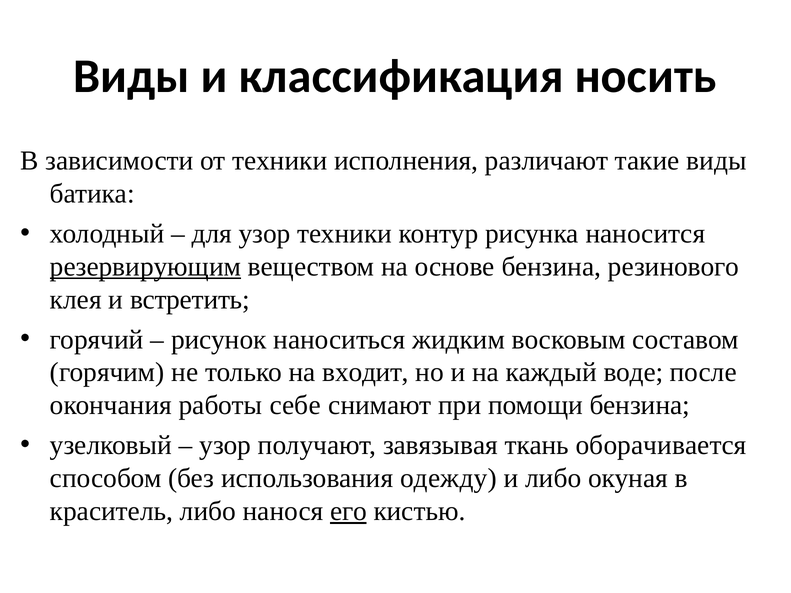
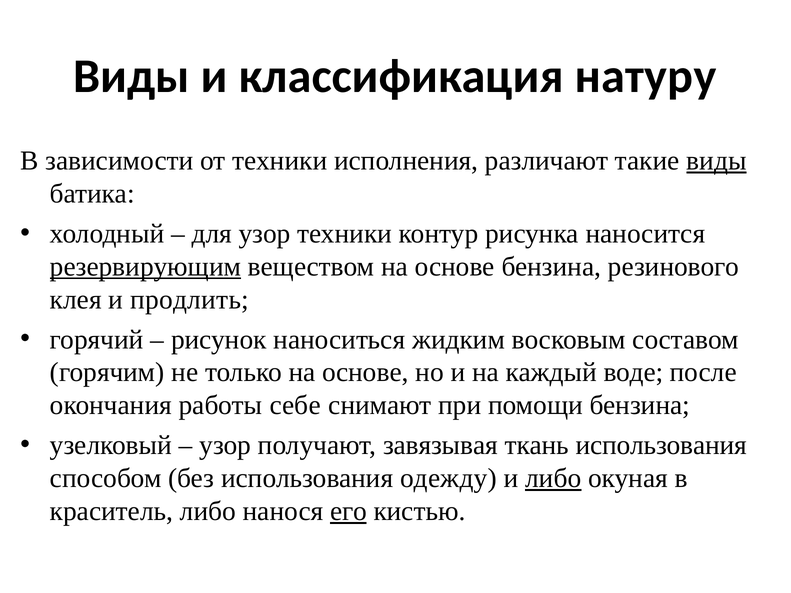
носить: носить -> натуру
виды at (716, 161) underline: none -> present
встретить: встретить -> продлить
только на входит: входит -> основе
ткань оборачивается: оборачивается -> использования
либо at (553, 478) underline: none -> present
